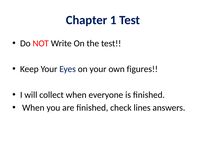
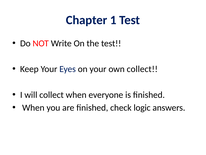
own figures: figures -> collect
lines: lines -> logic
